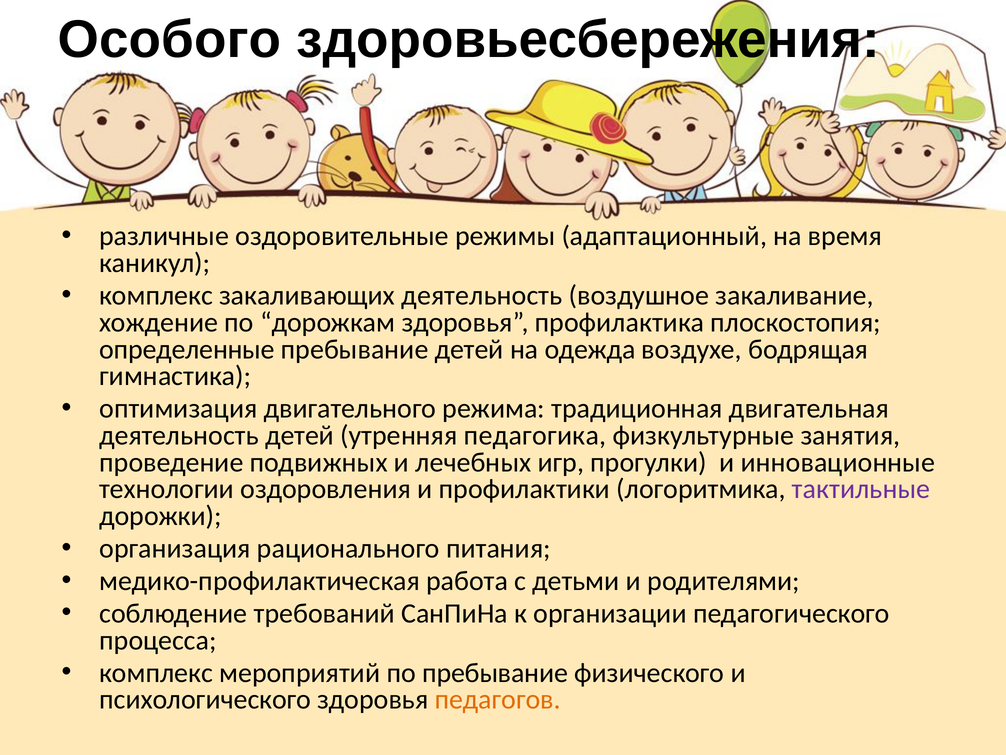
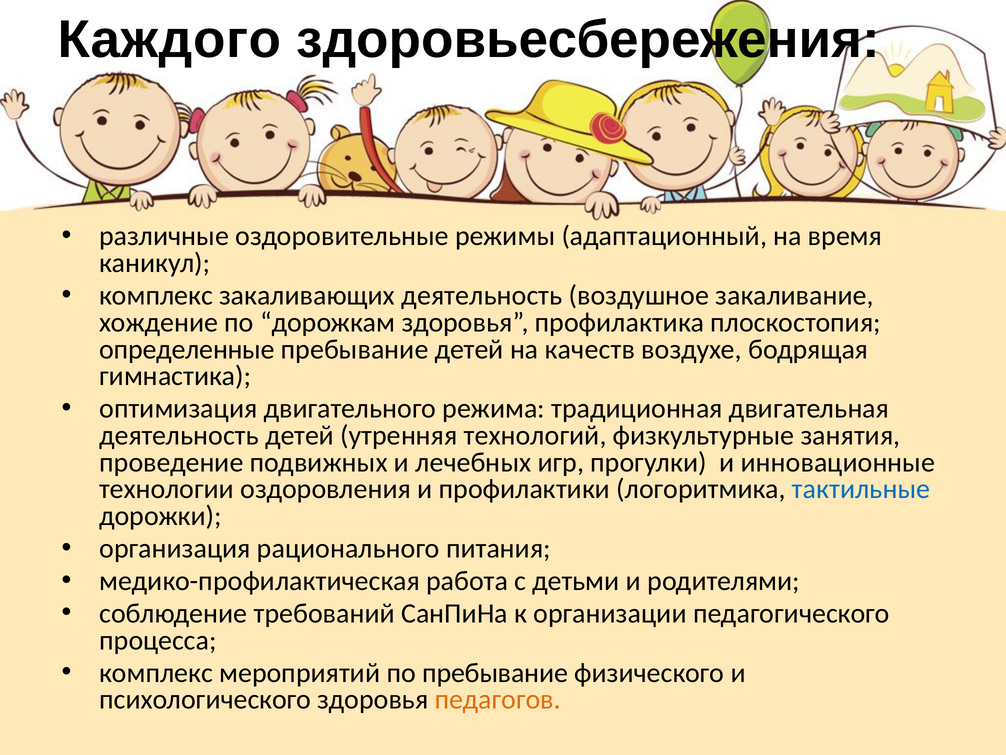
Особого: Особого -> Каждого
одежда: одежда -> качеств
педагогика: педагогика -> технологий
тактильные colour: purple -> blue
